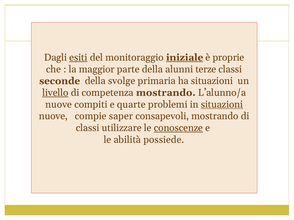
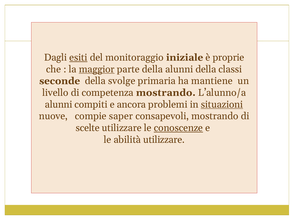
iniziale underline: present -> none
maggior underline: none -> present
alunni terze: terze -> della
ha situazioni: situazioni -> mantiene
livello underline: present -> none
nuove at (59, 105): nuove -> alunni
quarte: quarte -> ancora
classi at (88, 128): classi -> scelte
abilità possiede: possiede -> utilizzare
